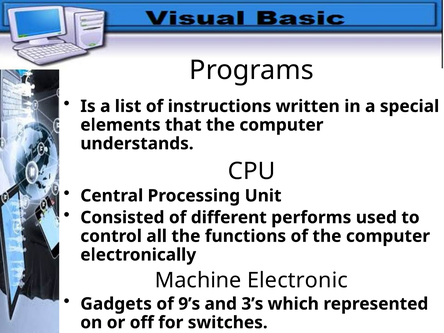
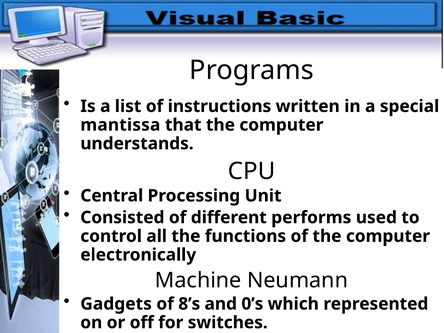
elements: elements -> mantissa
Electronic: Electronic -> Neumann
9’s: 9’s -> 8’s
3’s: 3’s -> 0’s
